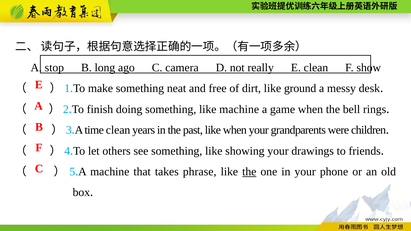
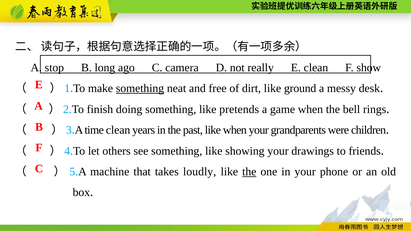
something at (140, 89) underline: none -> present
like machine: machine -> pretends
phrase: phrase -> loudly
